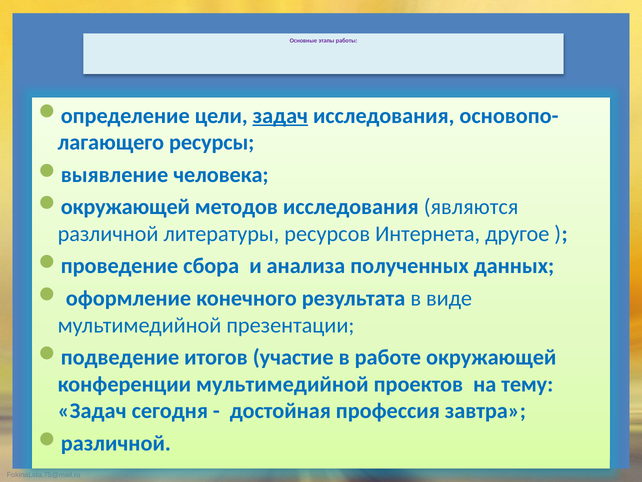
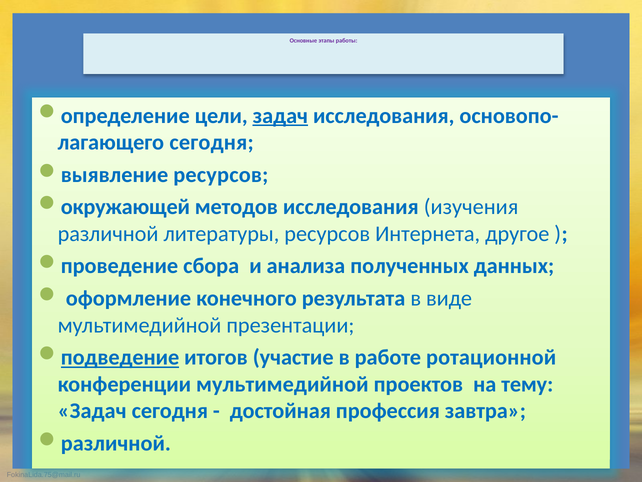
ресурсы at (212, 142): ресурсы -> сегодня
выявление человека: человека -> ресурсов
являются: являются -> изучения
подведение underline: none -> present
работе окружающей: окружающей -> ротационной
